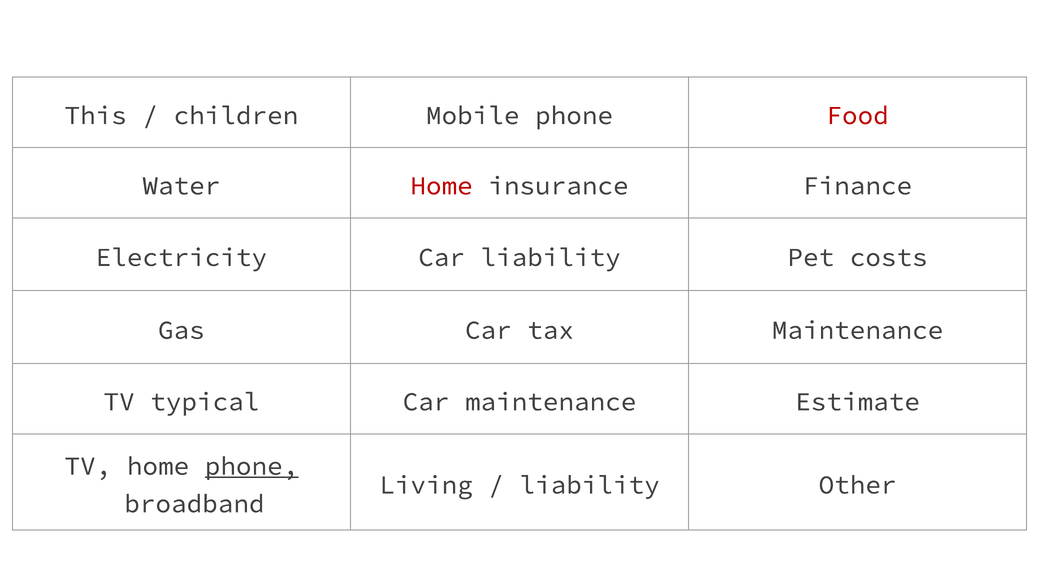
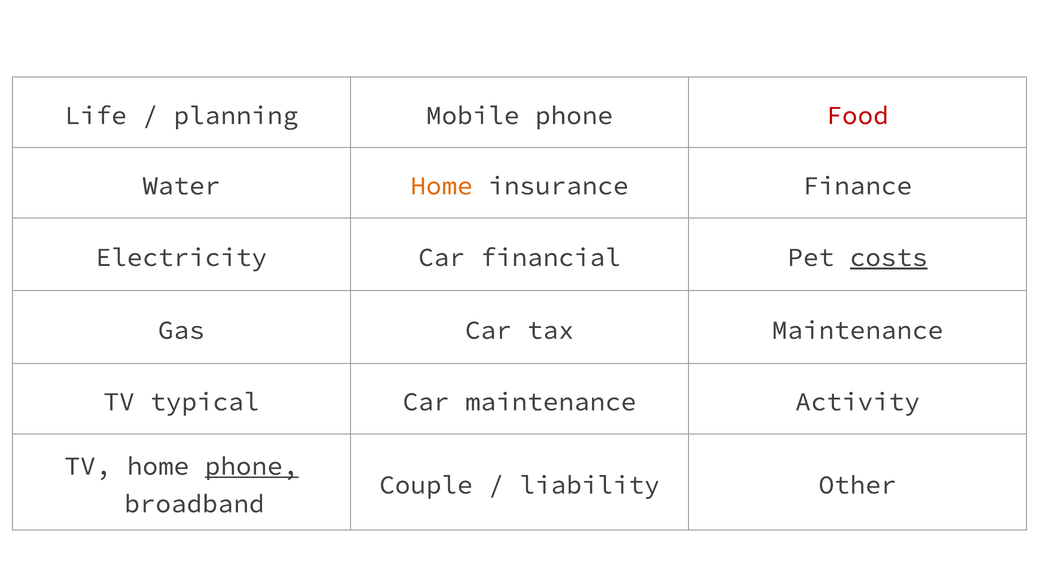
This: This -> Life
children: children -> planning
Home at (442, 186) colour: red -> orange
Car liability: liability -> financial
costs underline: none -> present
Estimate: Estimate -> Activity
Living: Living -> Couple
